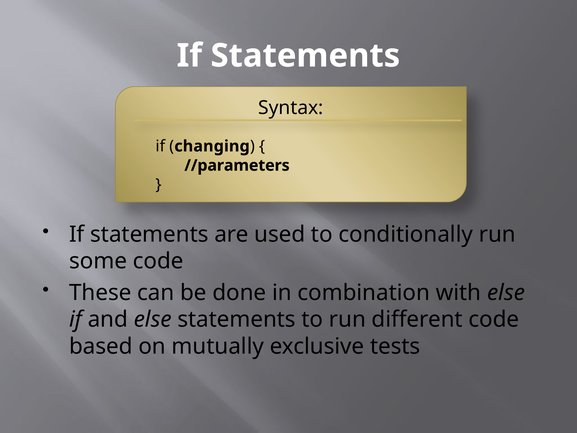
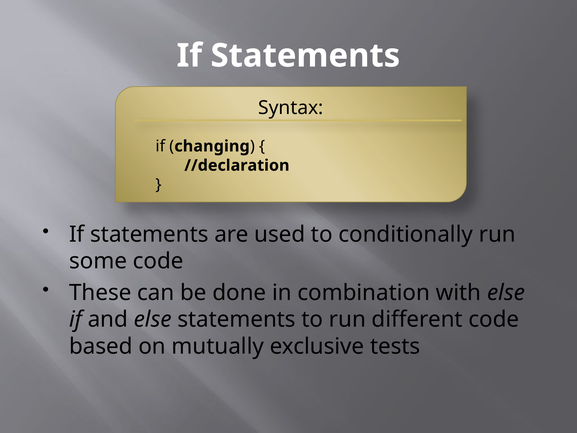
//parameters: //parameters -> //declaration
